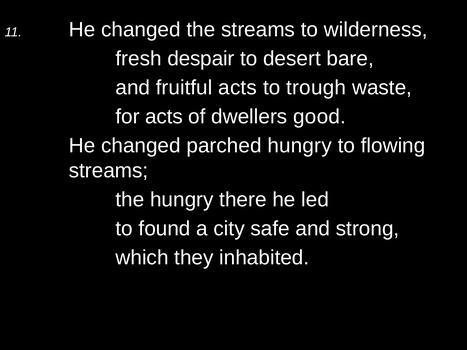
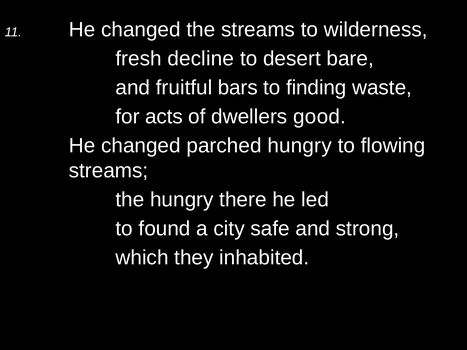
despair: despair -> decline
fruitful acts: acts -> bars
trough: trough -> finding
